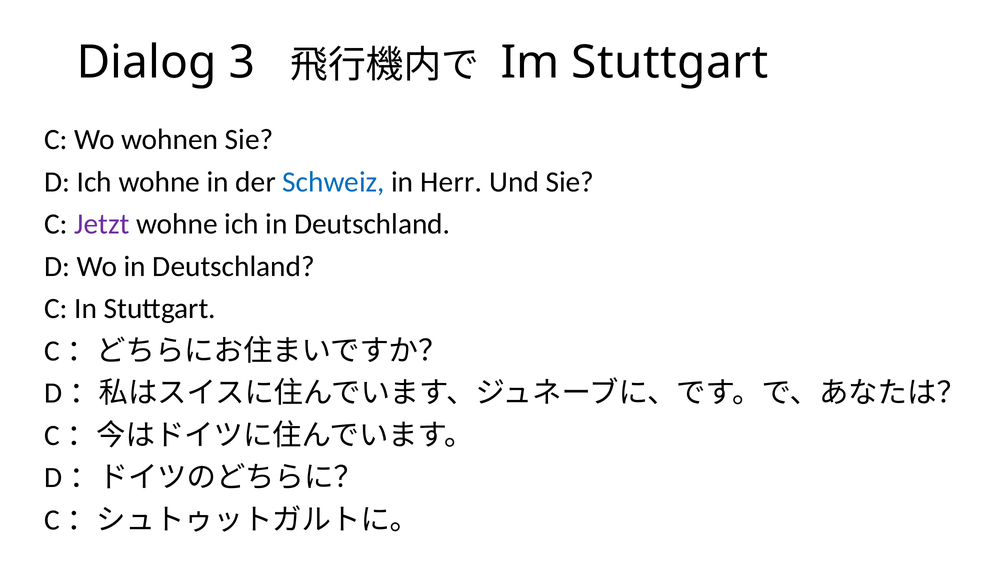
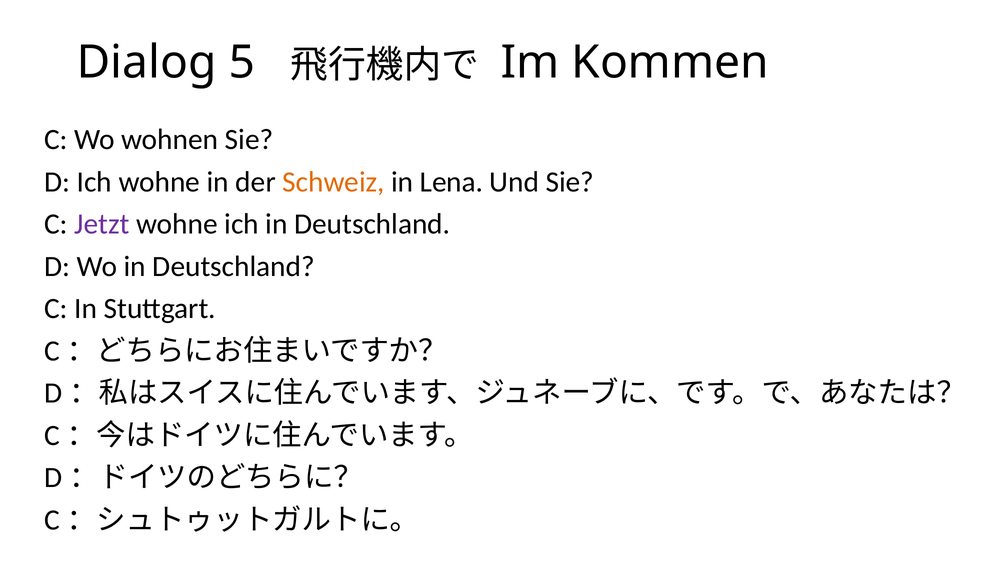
3: 3 -> 5
Im Stuttgart: Stuttgart -> Kommen
Schweiz colour: blue -> orange
Herr: Herr -> Lena
